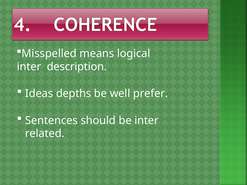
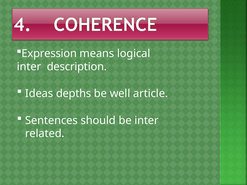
Misspelled: Misspelled -> Expression
prefer: prefer -> article
